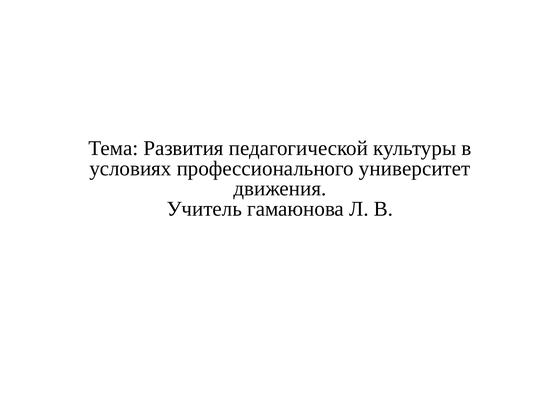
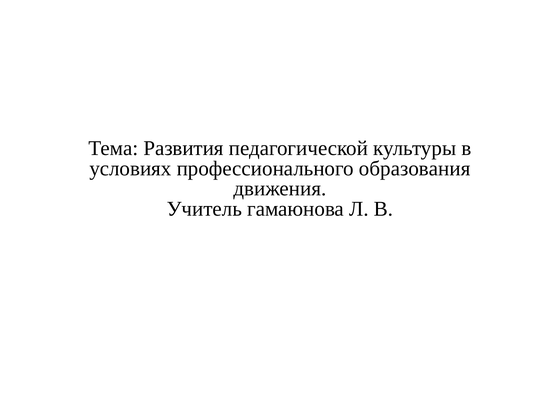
университет: университет -> образования
